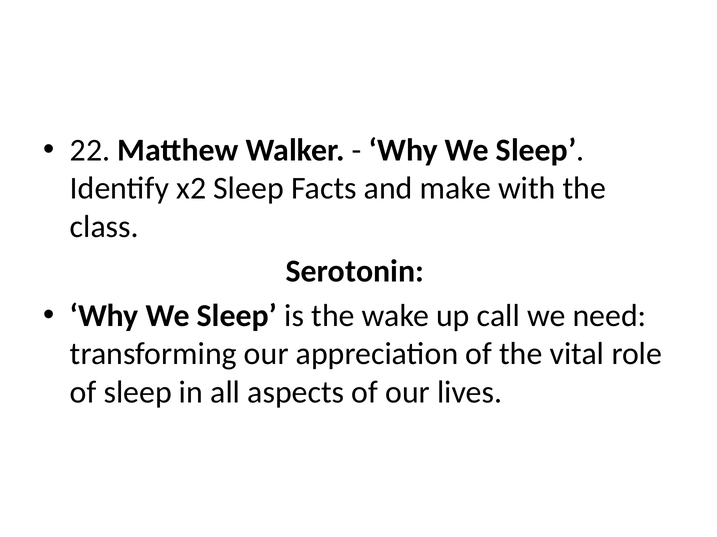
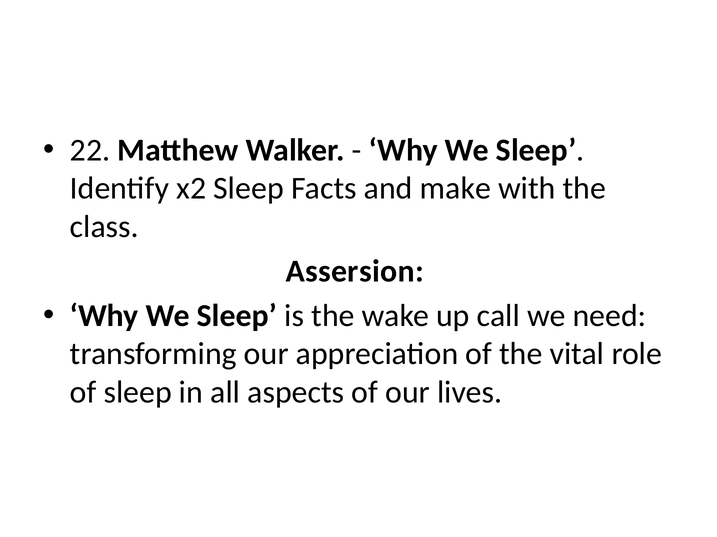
Serotonin: Serotonin -> Assersion
